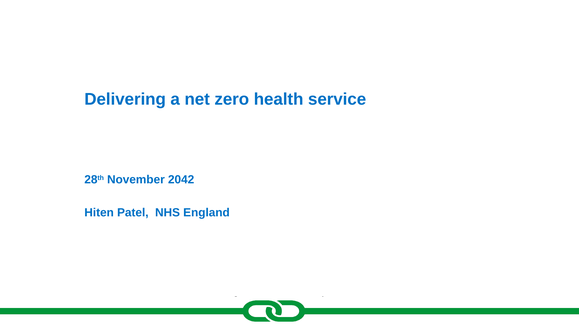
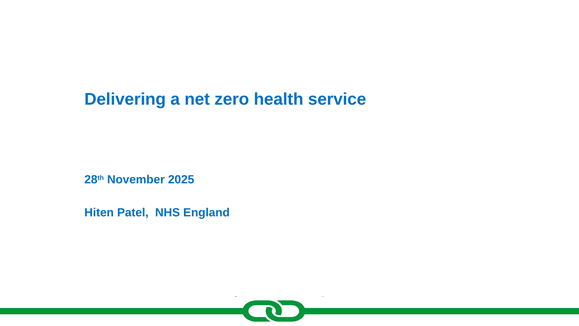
2042: 2042 -> 2025
